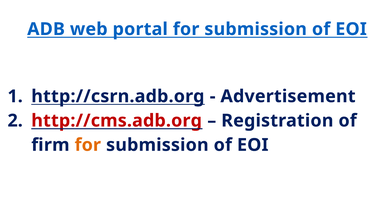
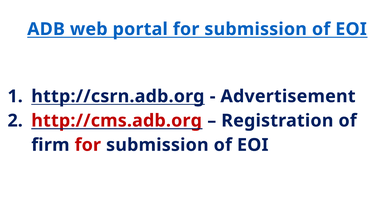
for at (88, 145) colour: orange -> red
